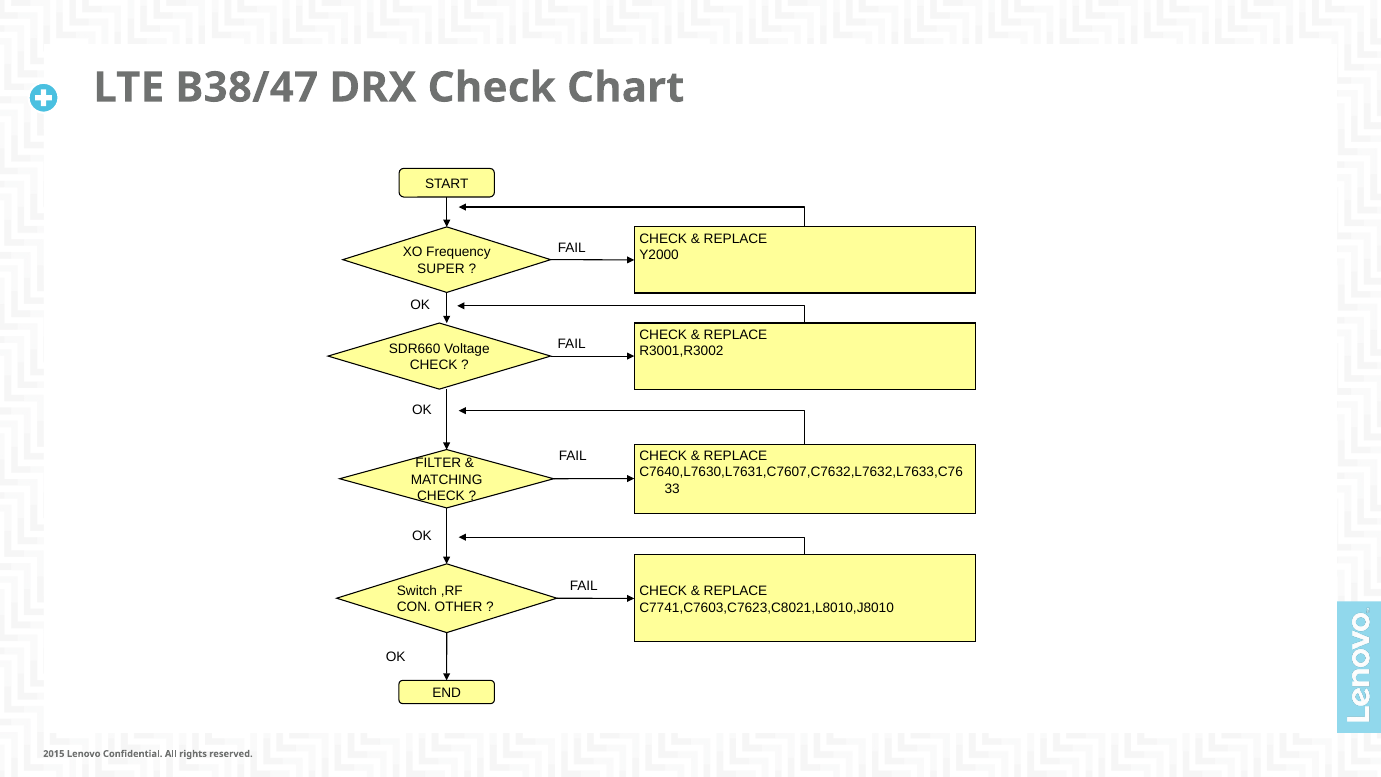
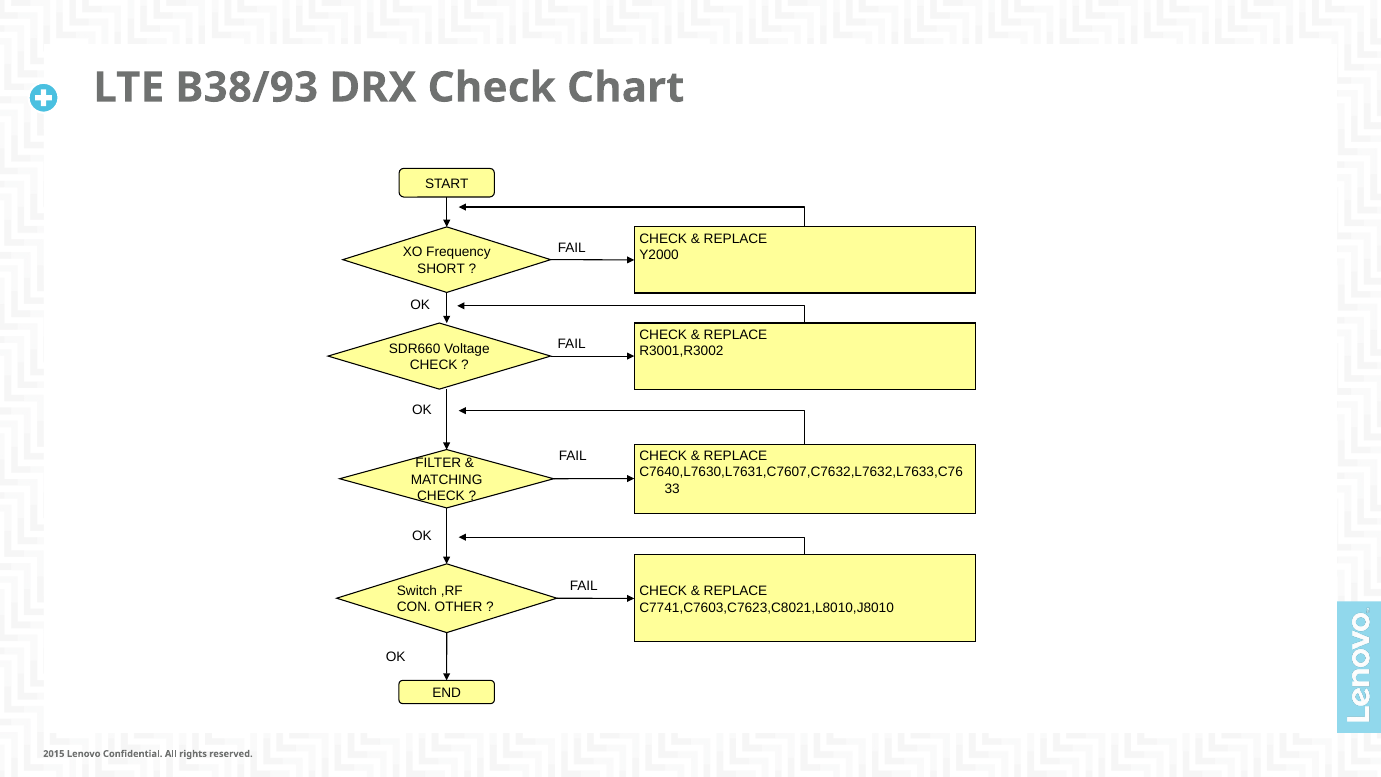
B38/47: B38/47 -> B38/93
SUPER: SUPER -> SHORT
